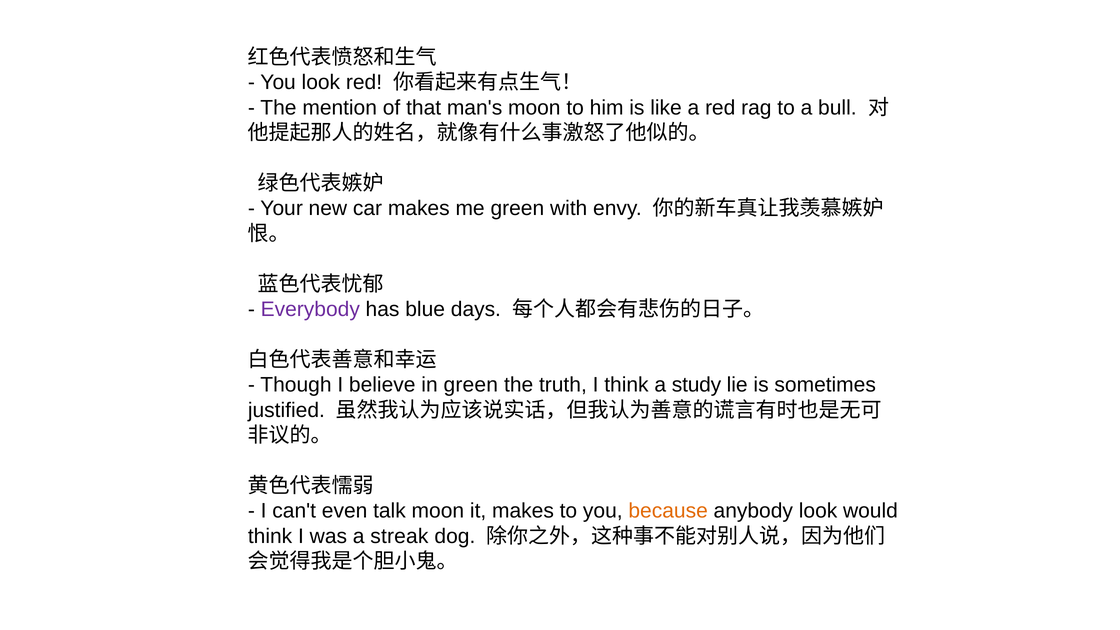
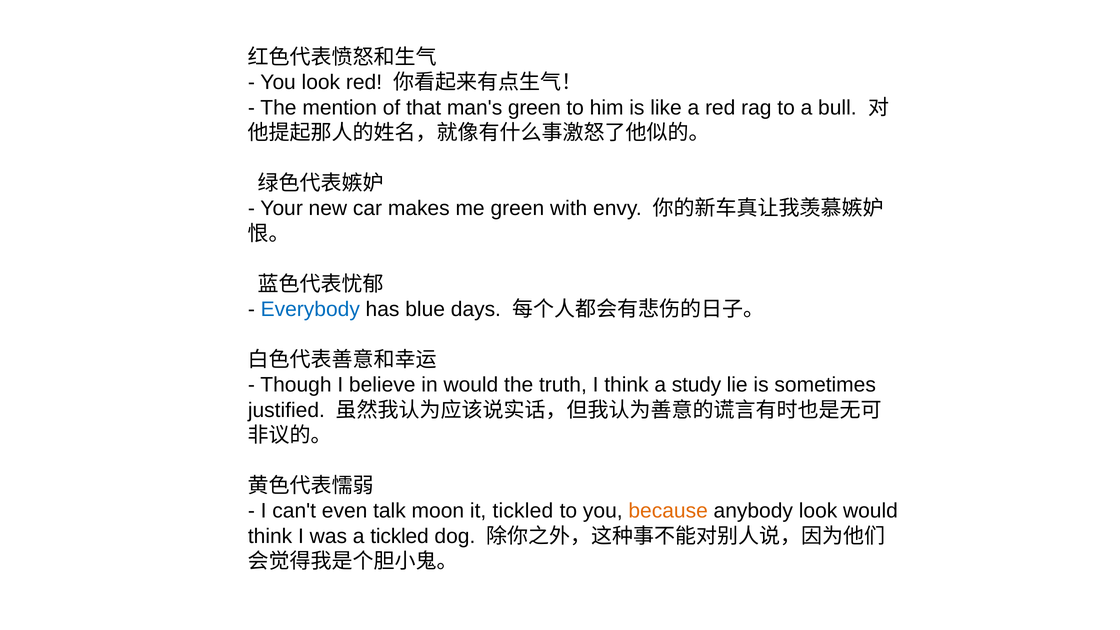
man's moon: moon -> green
Everybody colour: purple -> blue
in green: green -> would
it makes: makes -> tickled
a streak: streak -> tickled
